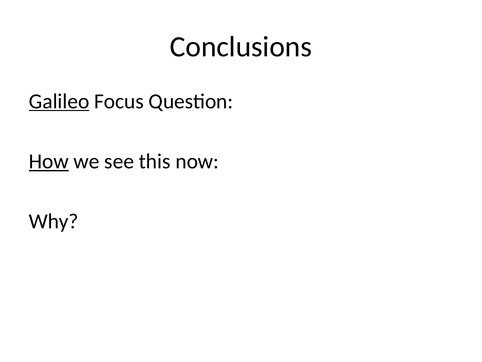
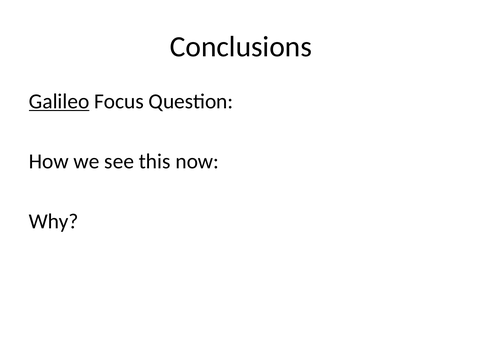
How underline: present -> none
